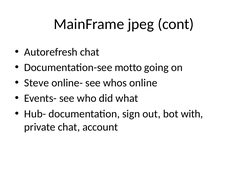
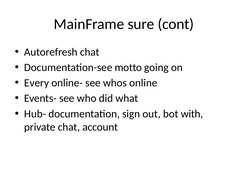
jpeg: jpeg -> sure
Steve: Steve -> Every
